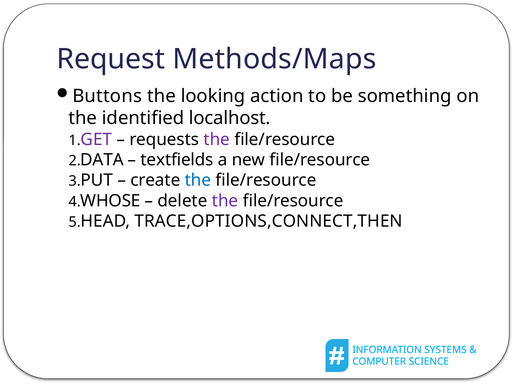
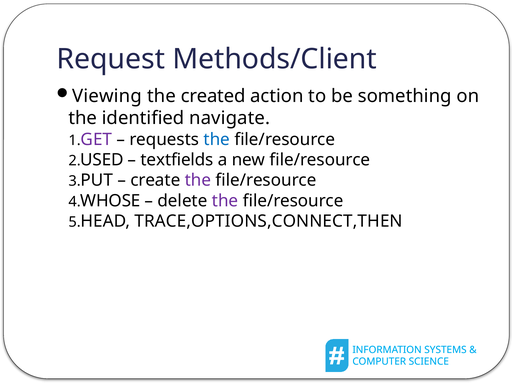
Methods/Maps: Methods/Maps -> Methods/Client
Buttons: Buttons -> Viewing
looking: looking -> created
localhost: localhost -> navigate
the at (217, 140) colour: purple -> blue
DATA: DATA -> USED
the at (198, 181) colour: blue -> purple
